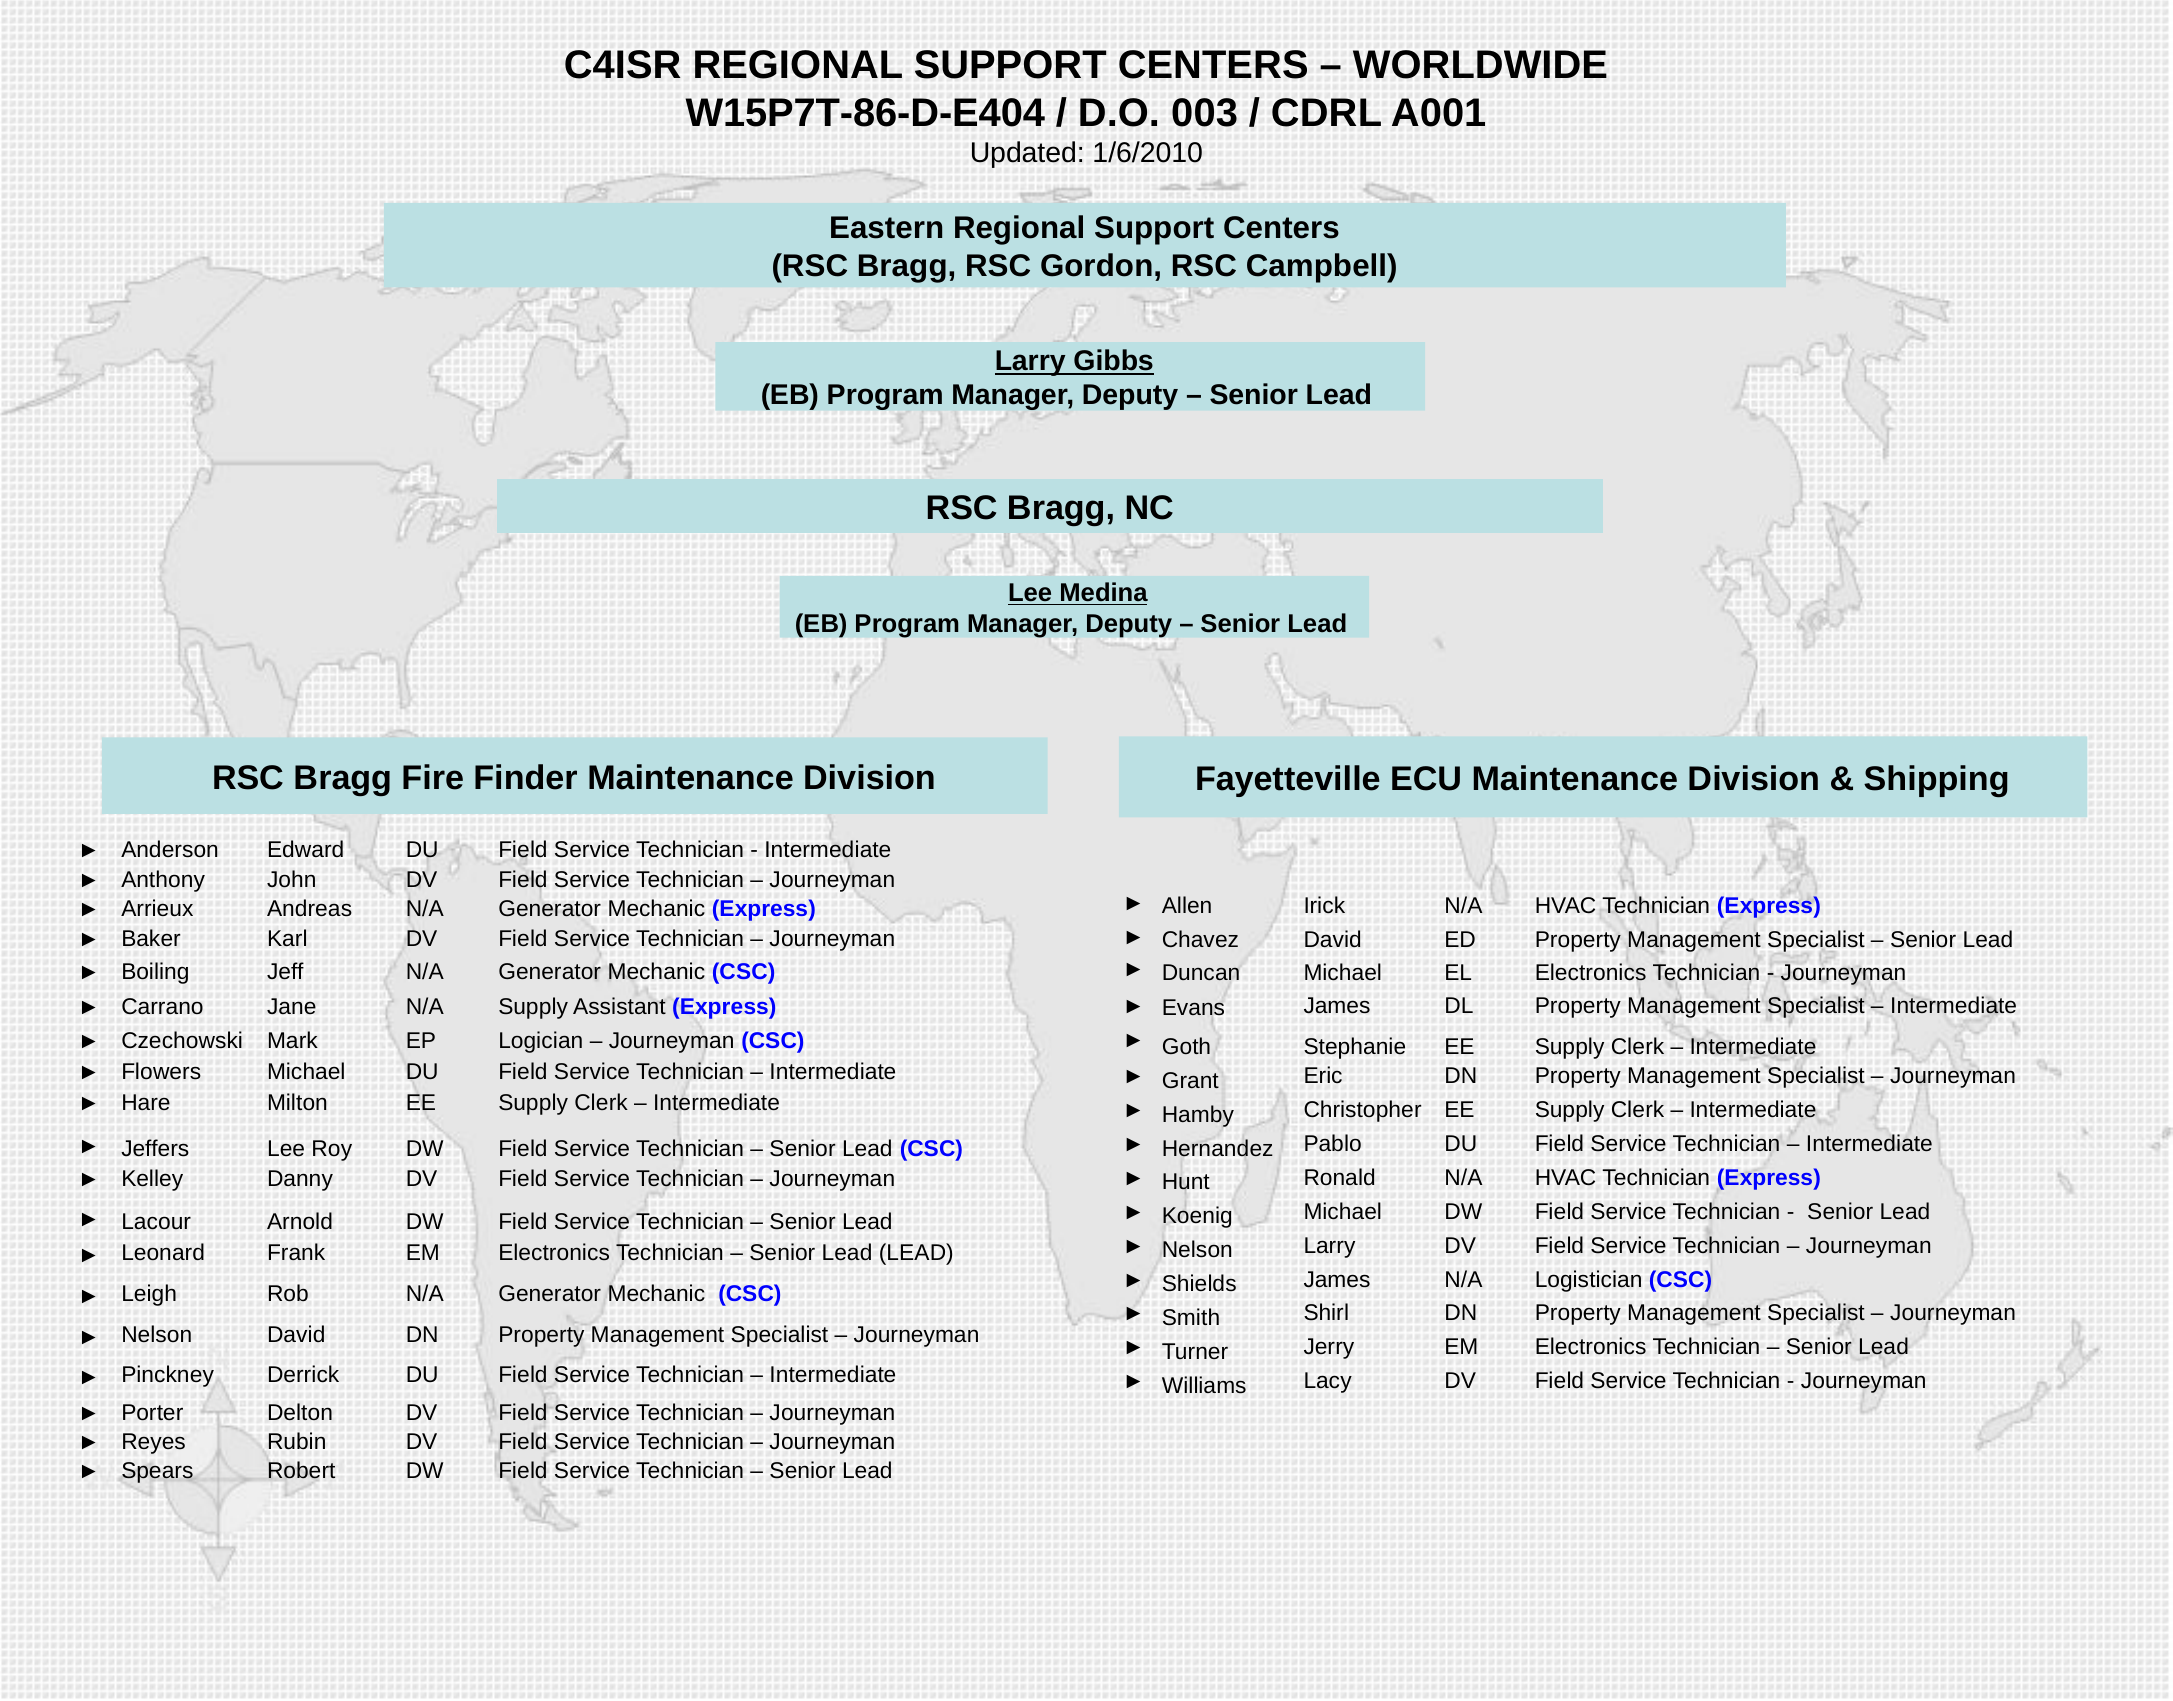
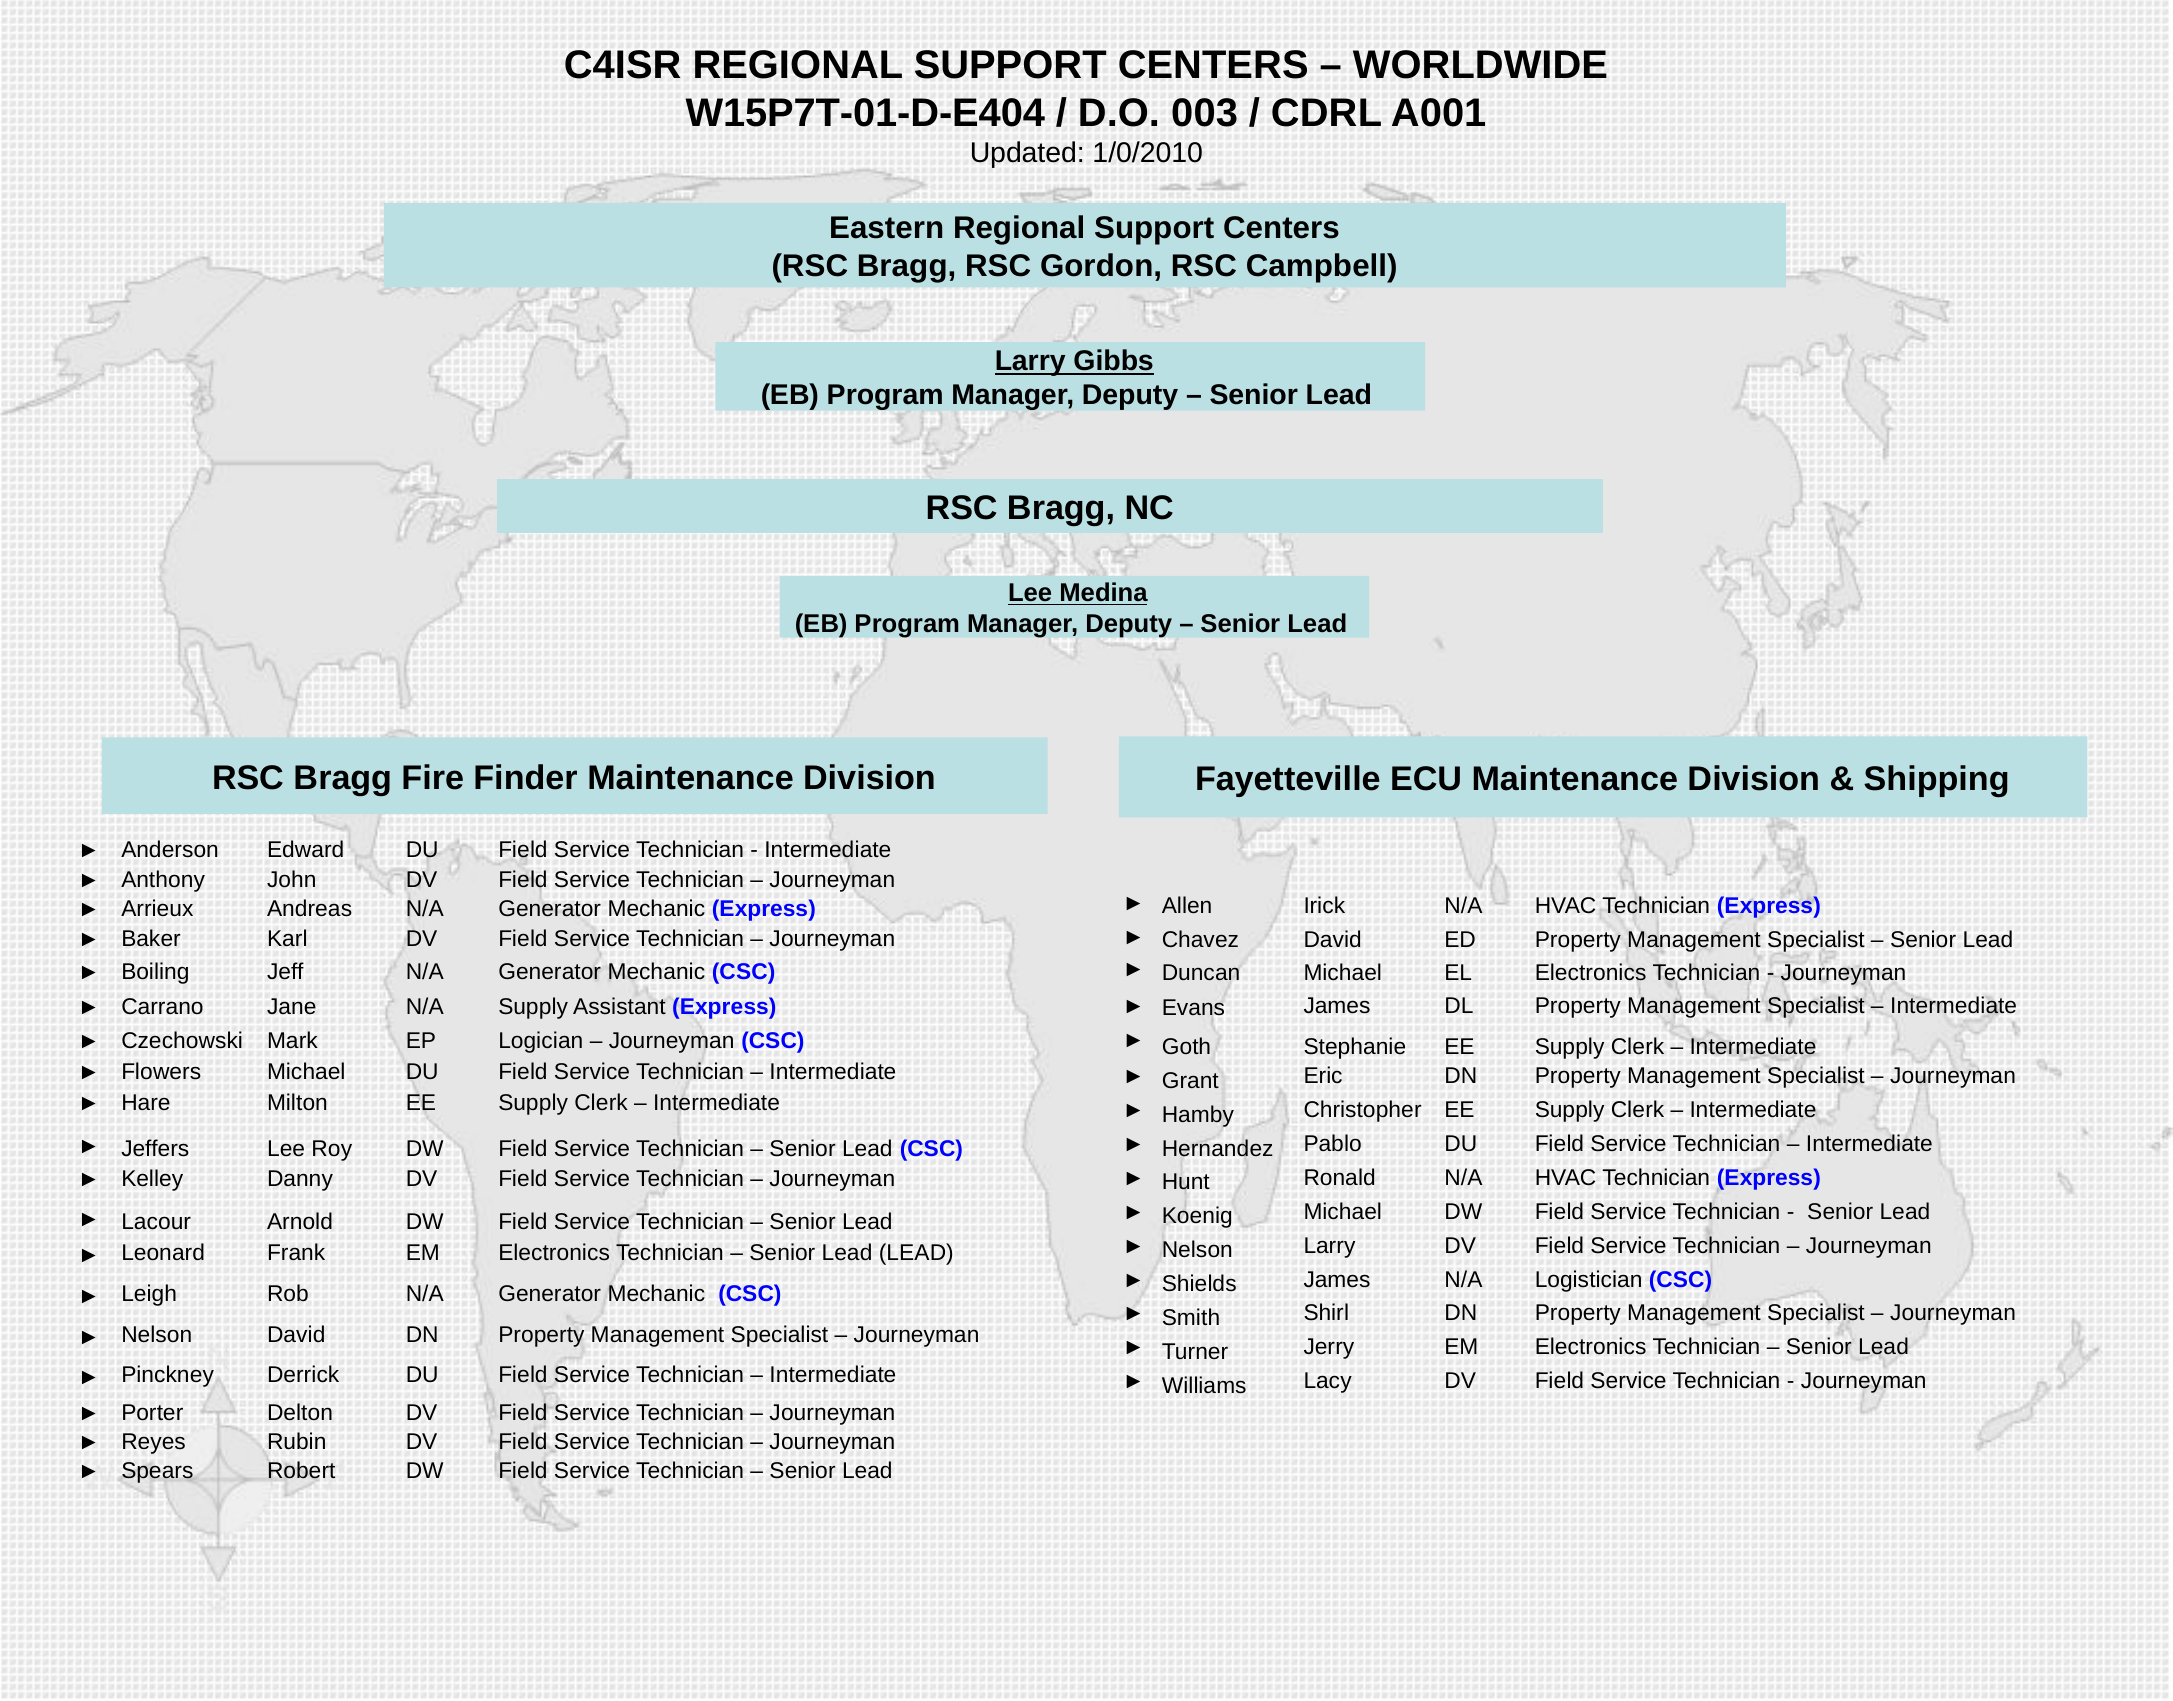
W15P7T-86-D-E404: W15P7T-86-D-E404 -> W15P7T-01-D-E404
1/6/2010: 1/6/2010 -> 1/0/2010
